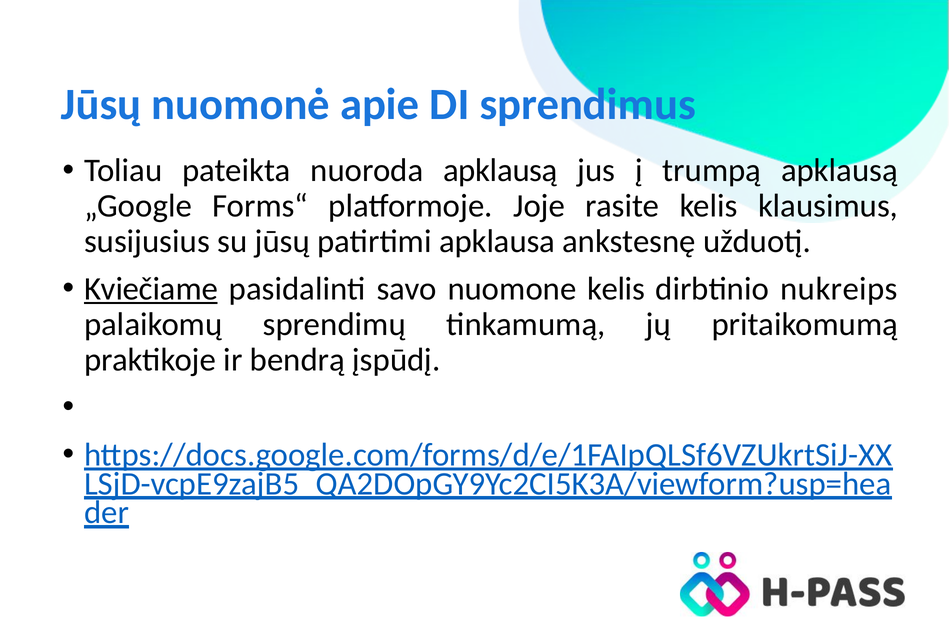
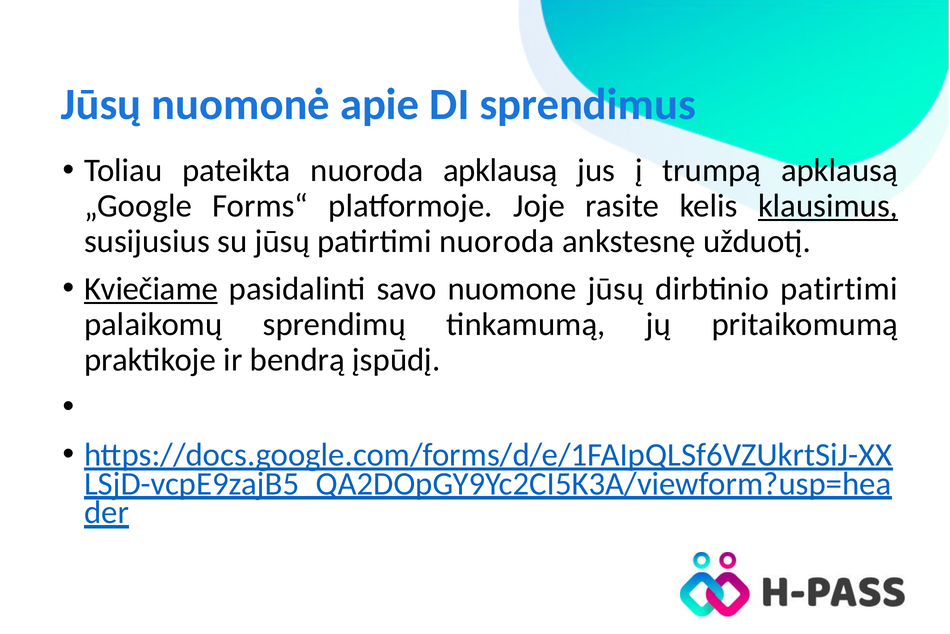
klausimus underline: none -> present
patirtimi apklausa: apklausa -> nuoroda
nuomone kelis: kelis -> jūsų
dirbtinio nukreips: nukreips -> patirtimi
